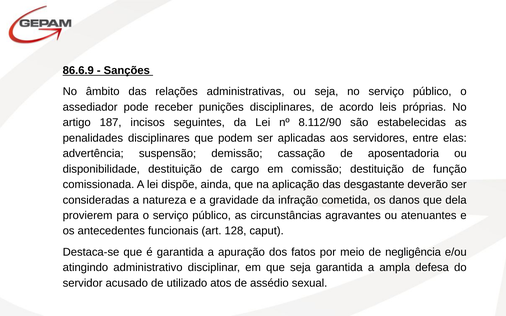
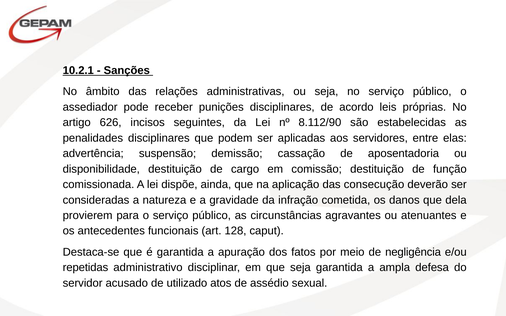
86.6.9: 86.6.9 -> 10.2.1
187: 187 -> 626
desgastante: desgastante -> consecução
atingindo: atingindo -> repetidas
